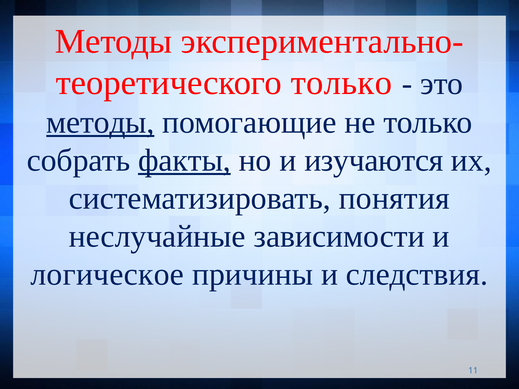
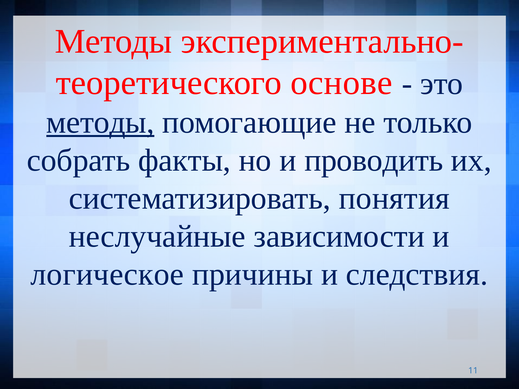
только at (341, 83): только -> основе
факты underline: present -> none
изучаются: изучаются -> проводить
